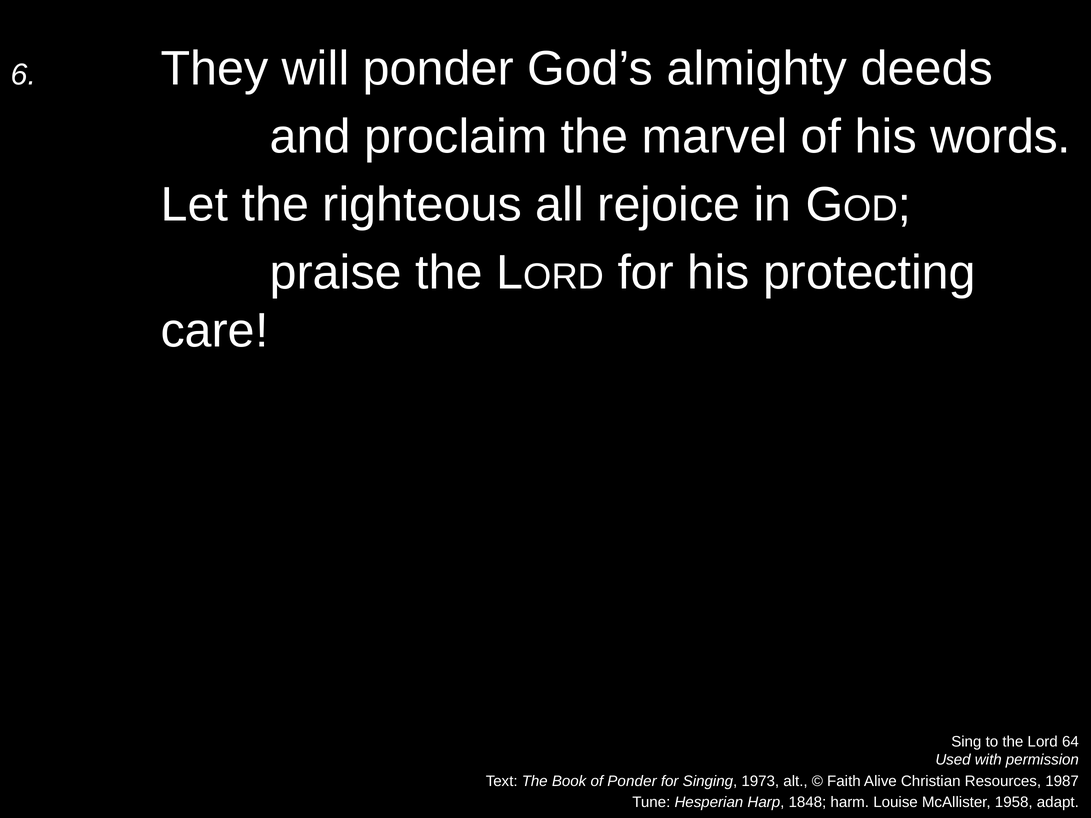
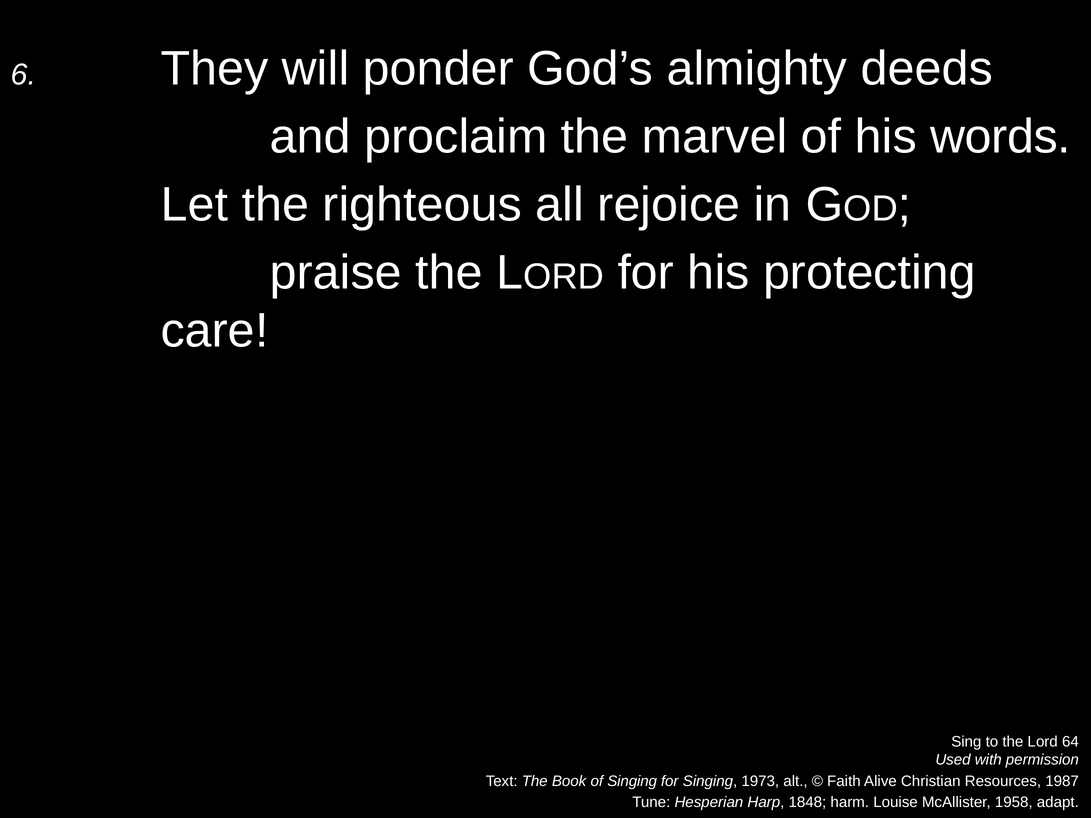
of Ponder: Ponder -> Singing
